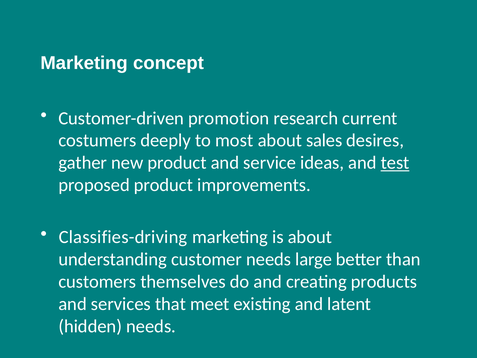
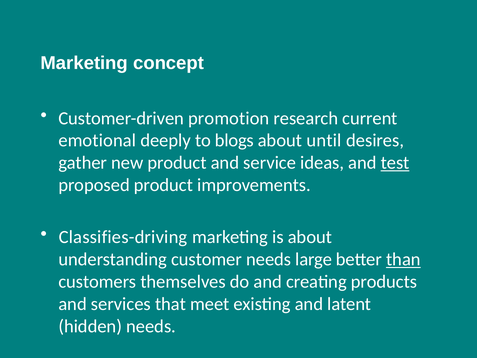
costumers: costumers -> emotional
most: most -> blogs
sales: sales -> until
than underline: none -> present
